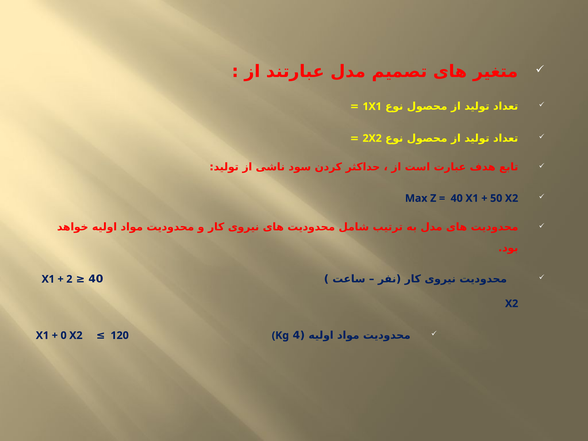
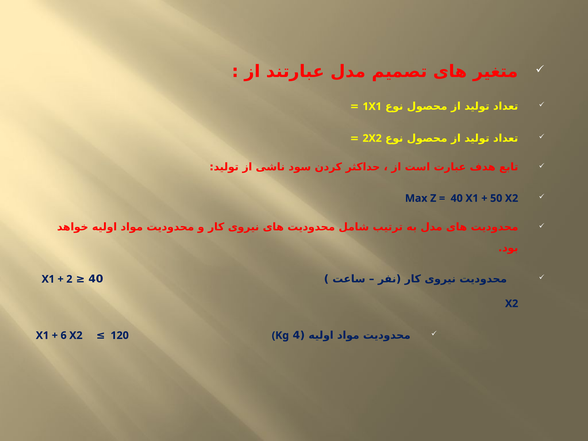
0: 0 -> 6
